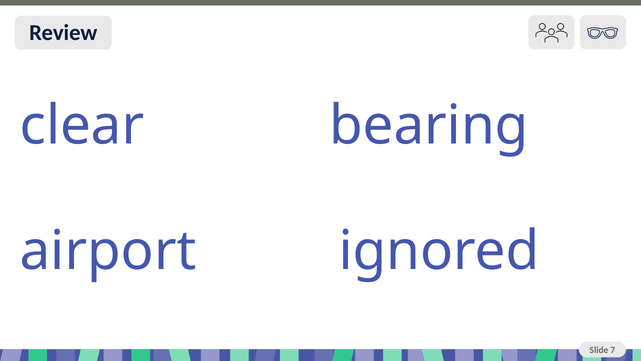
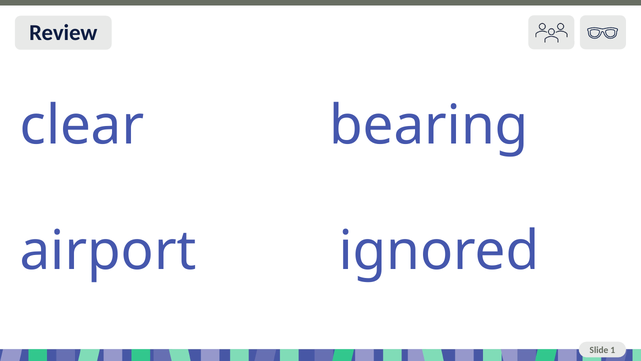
7: 7 -> 1
